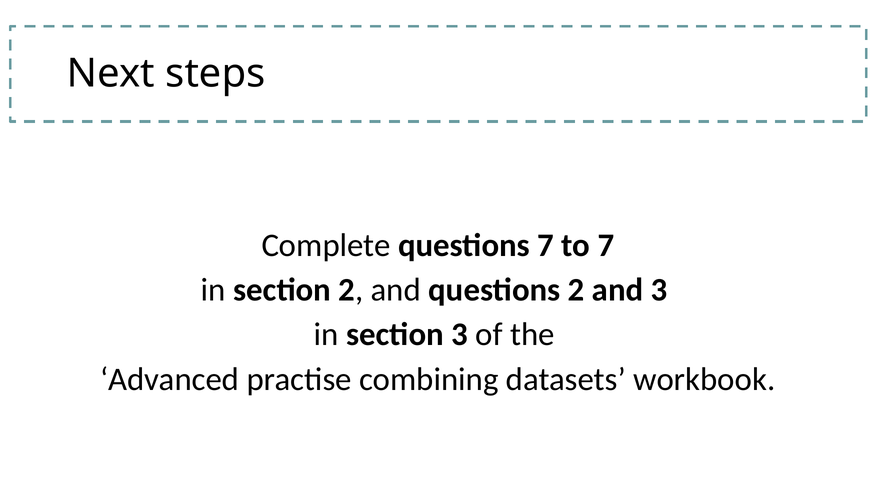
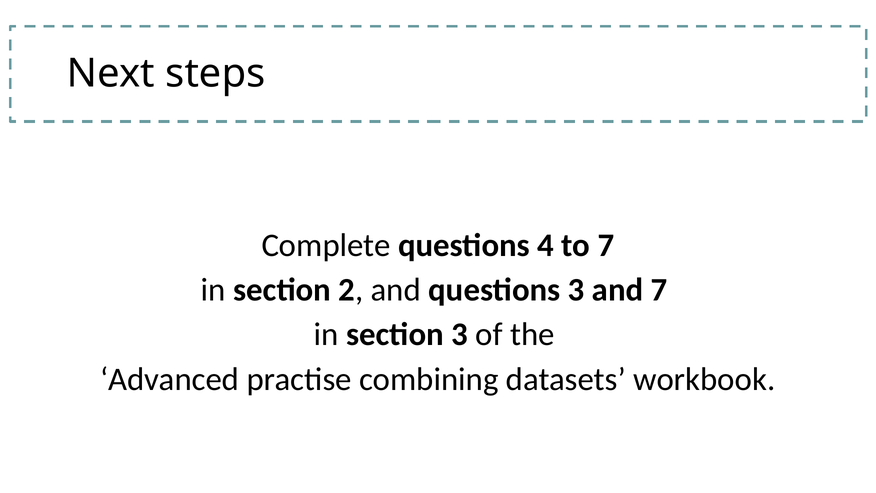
questions 7: 7 -> 4
questions 2: 2 -> 3
and 3: 3 -> 7
